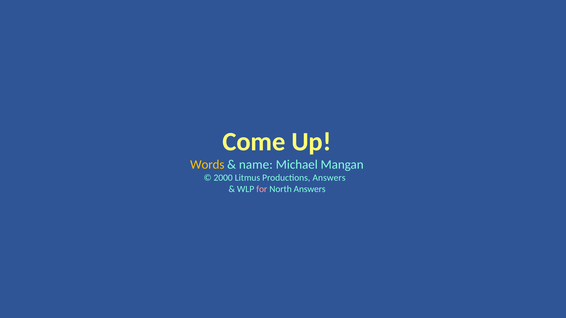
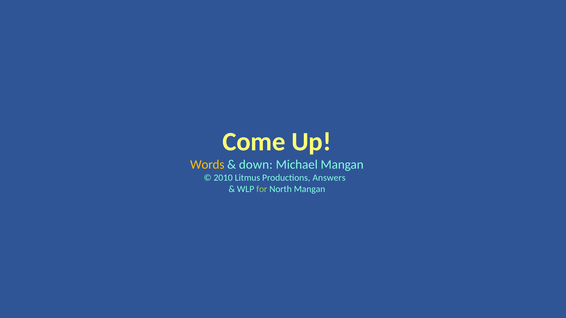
name: name -> down
2000: 2000 -> 2010
for colour: pink -> light green
North Answers: Answers -> Mangan
